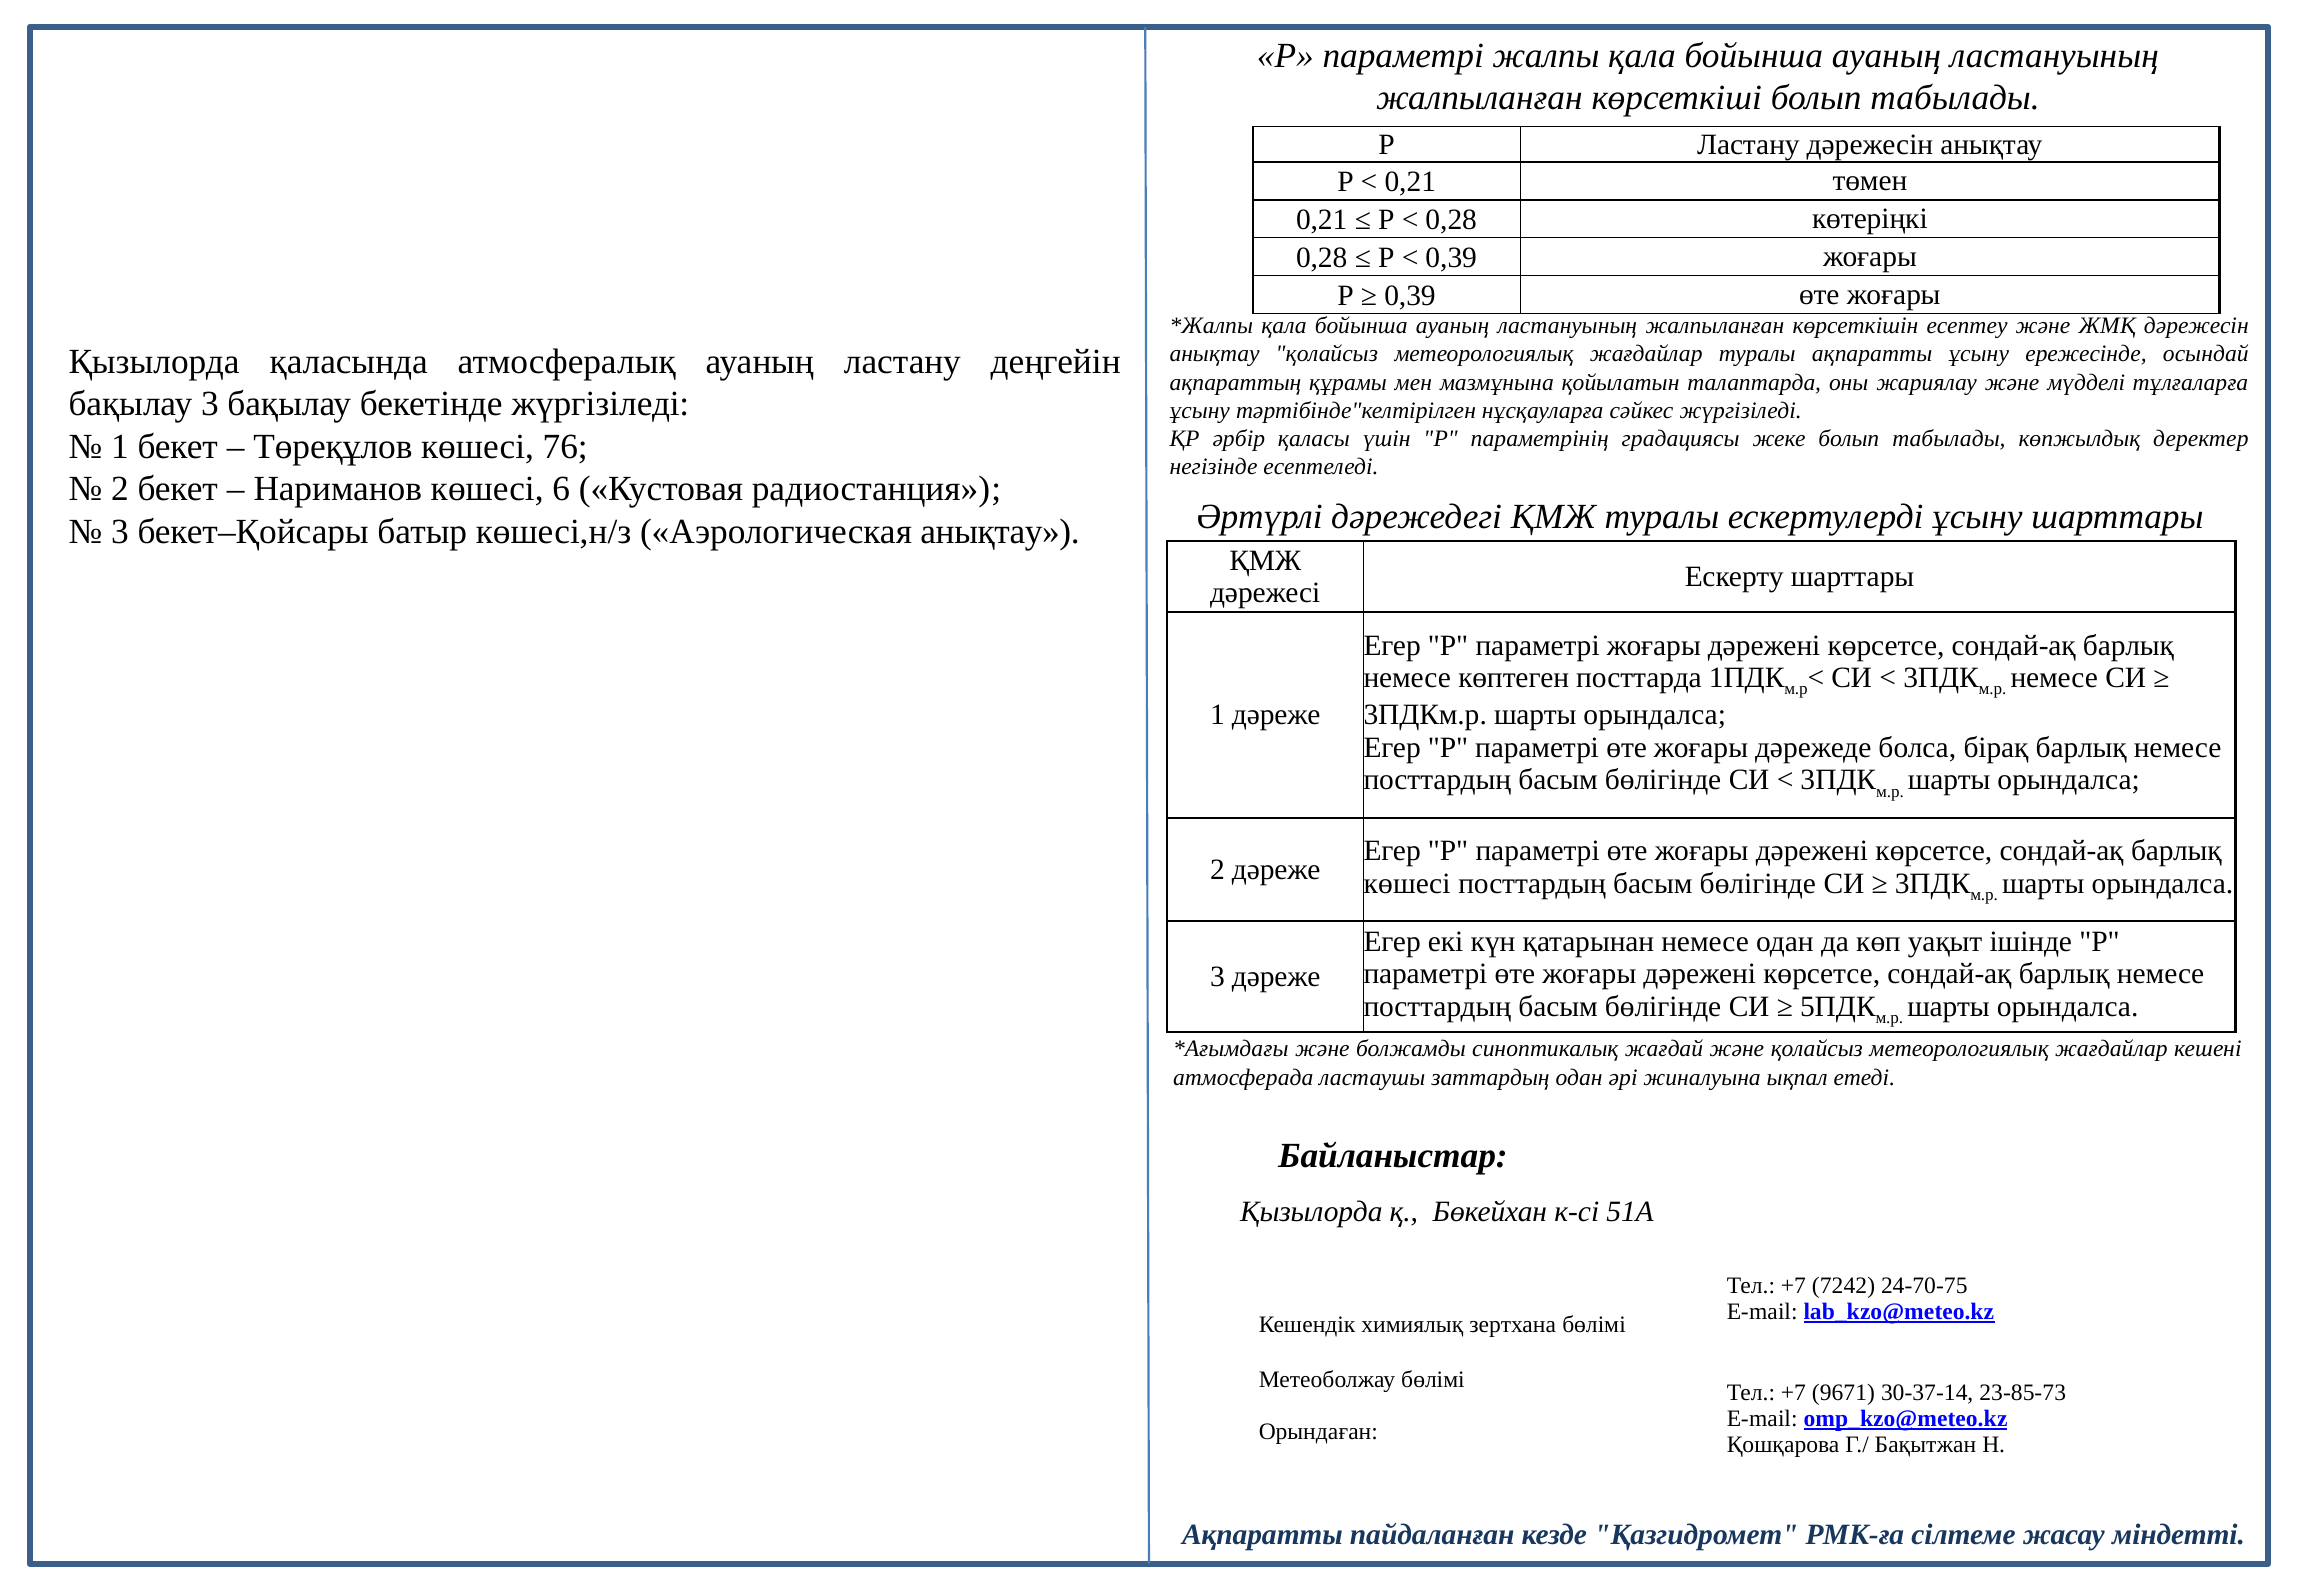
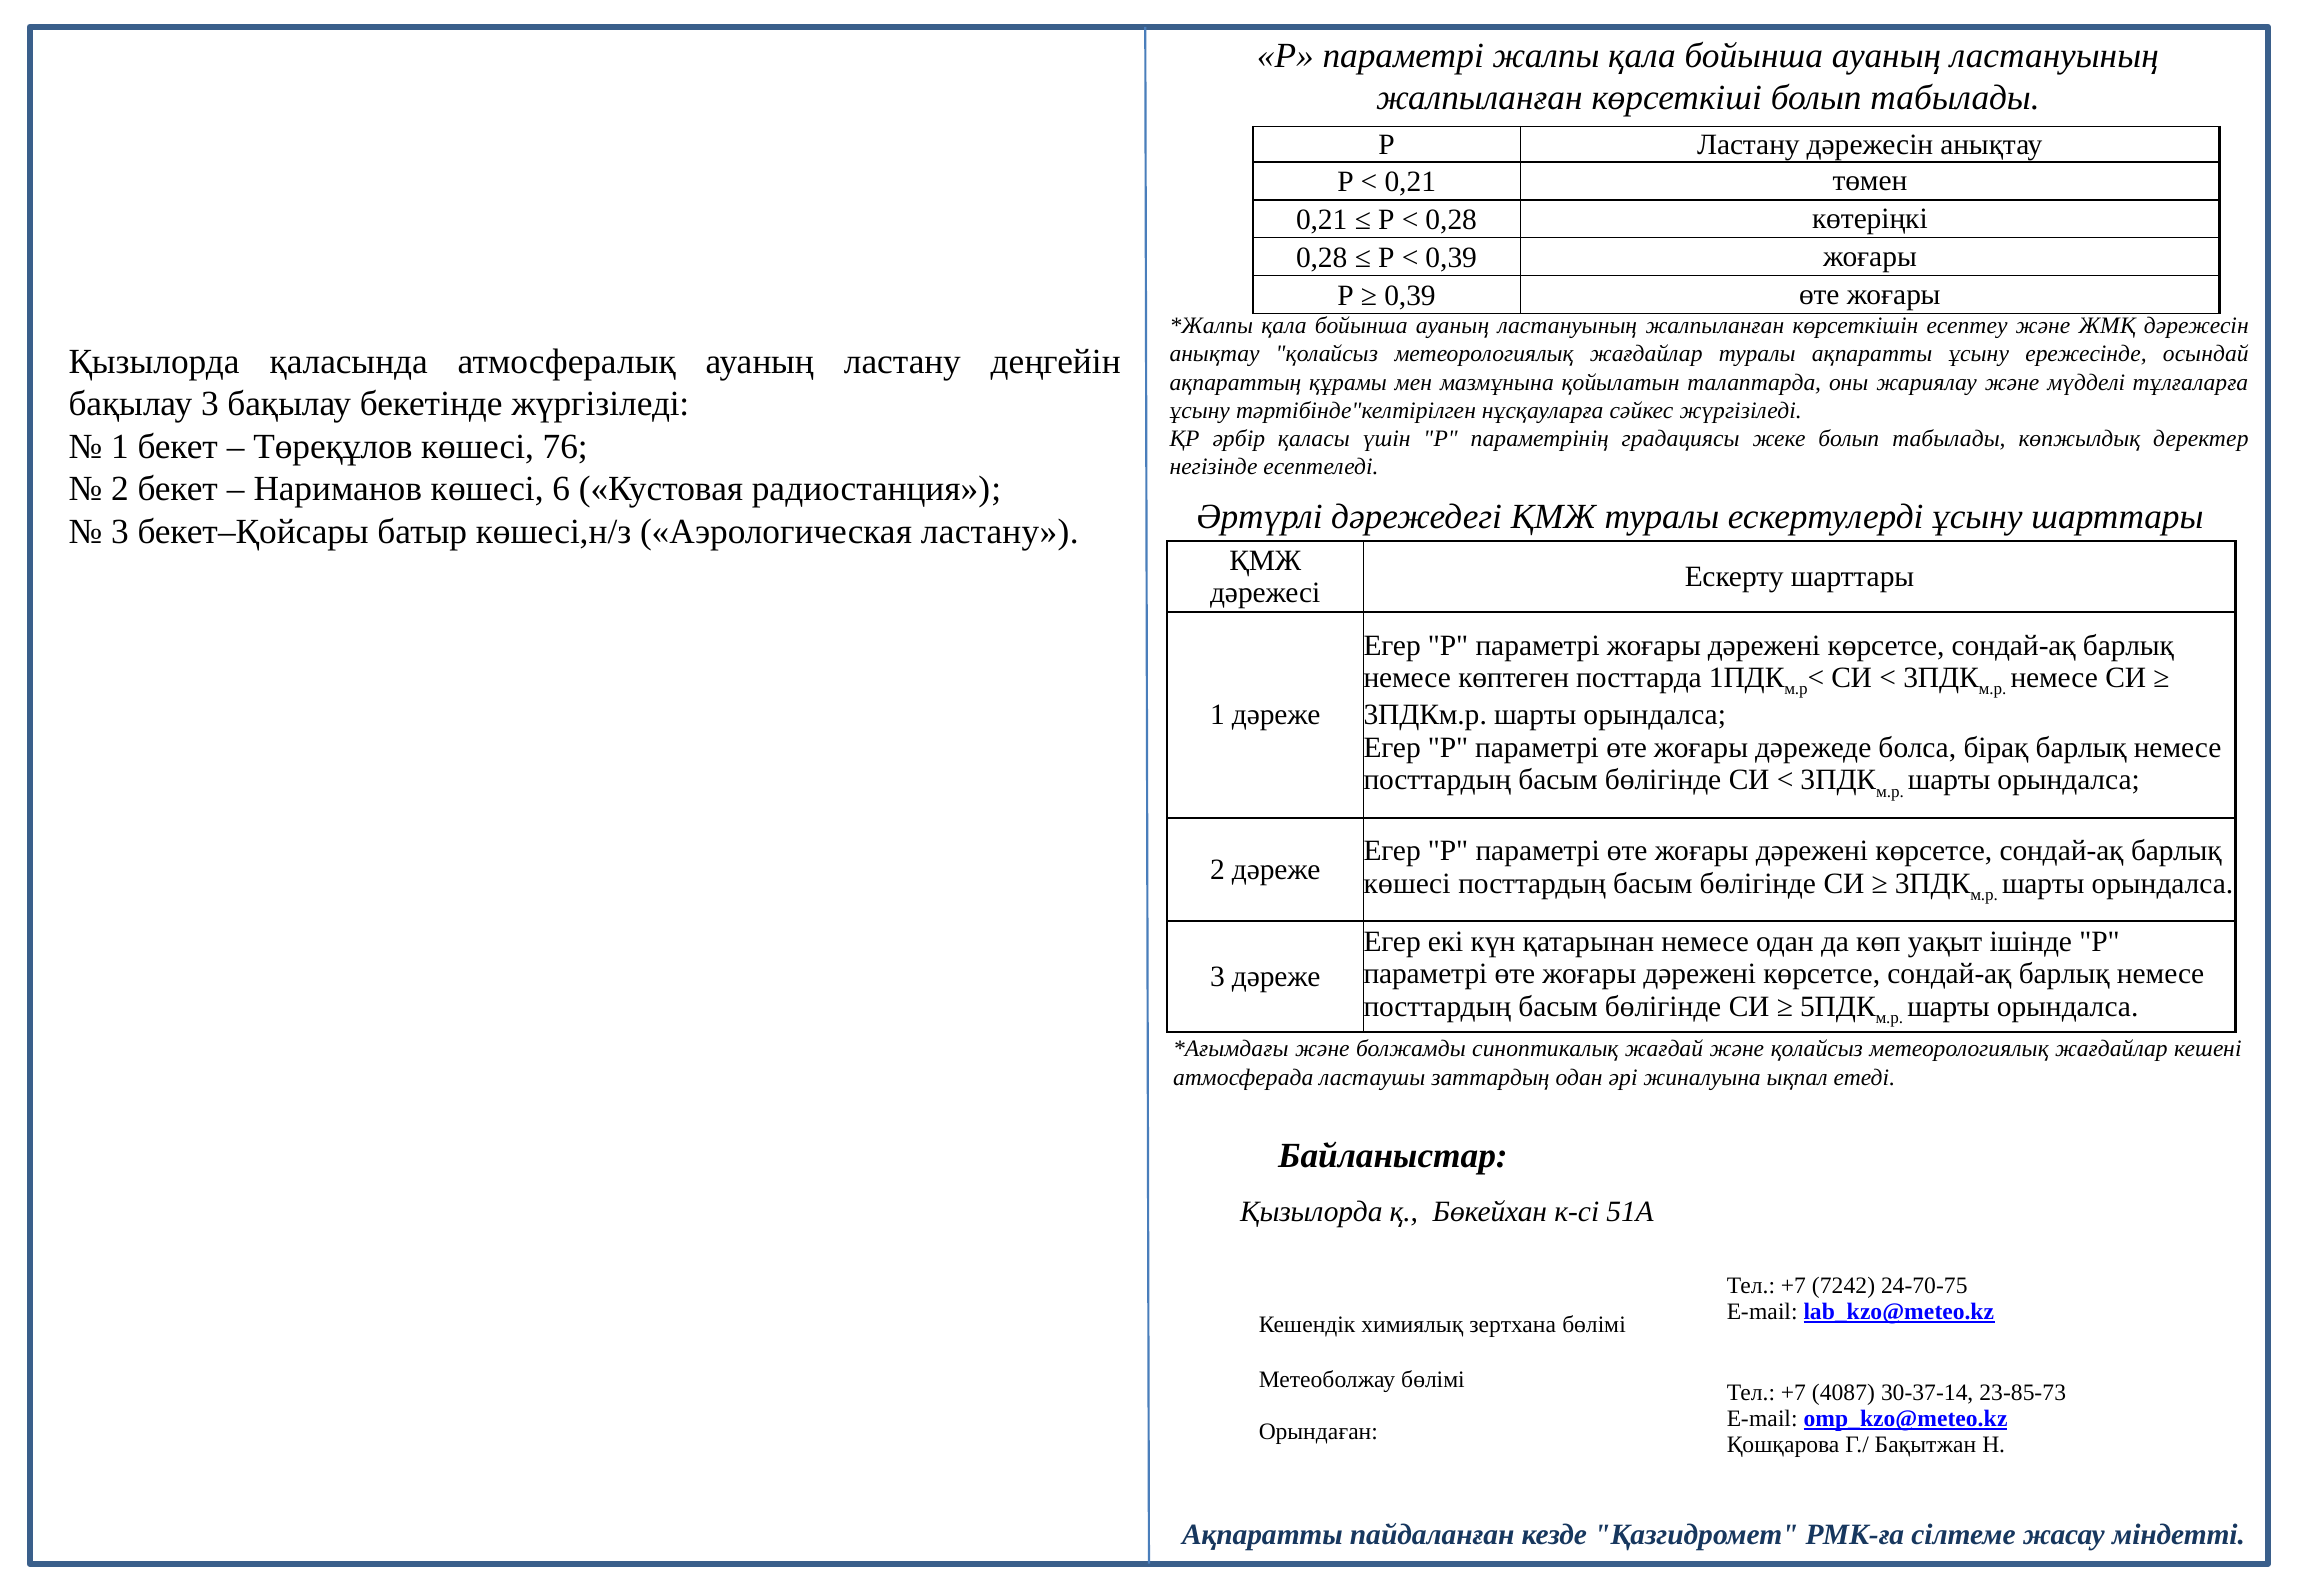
Аэрологическая анықтау: анықтау -> ластану
9671: 9671 -> 4087
